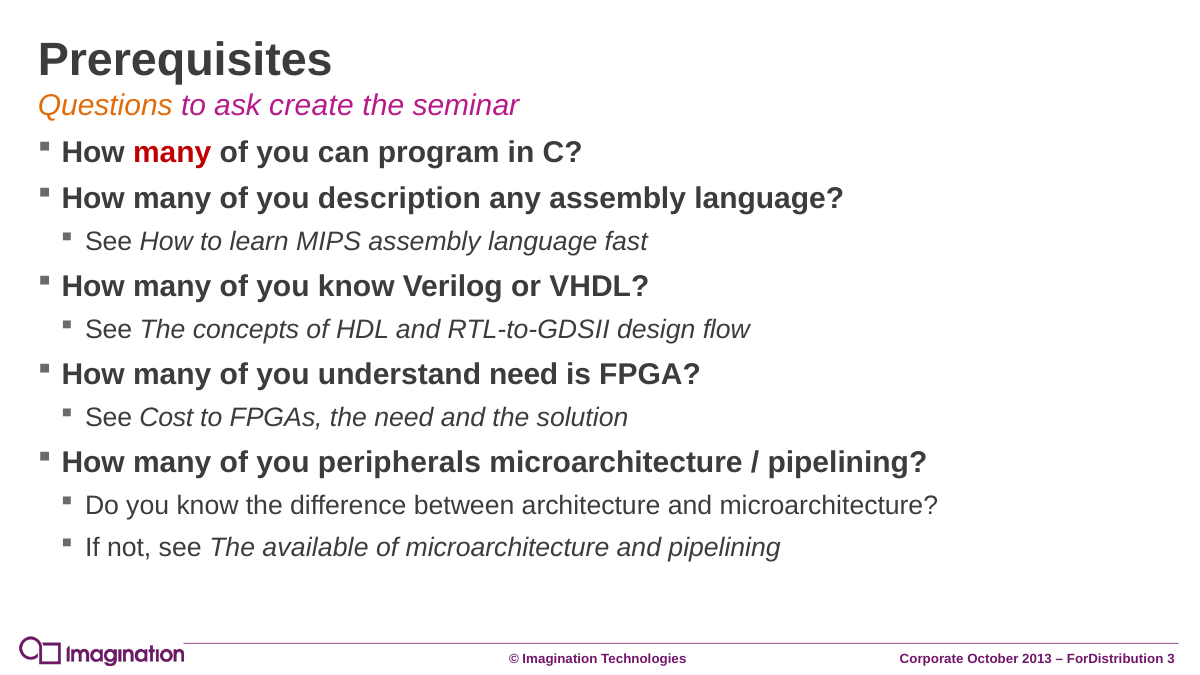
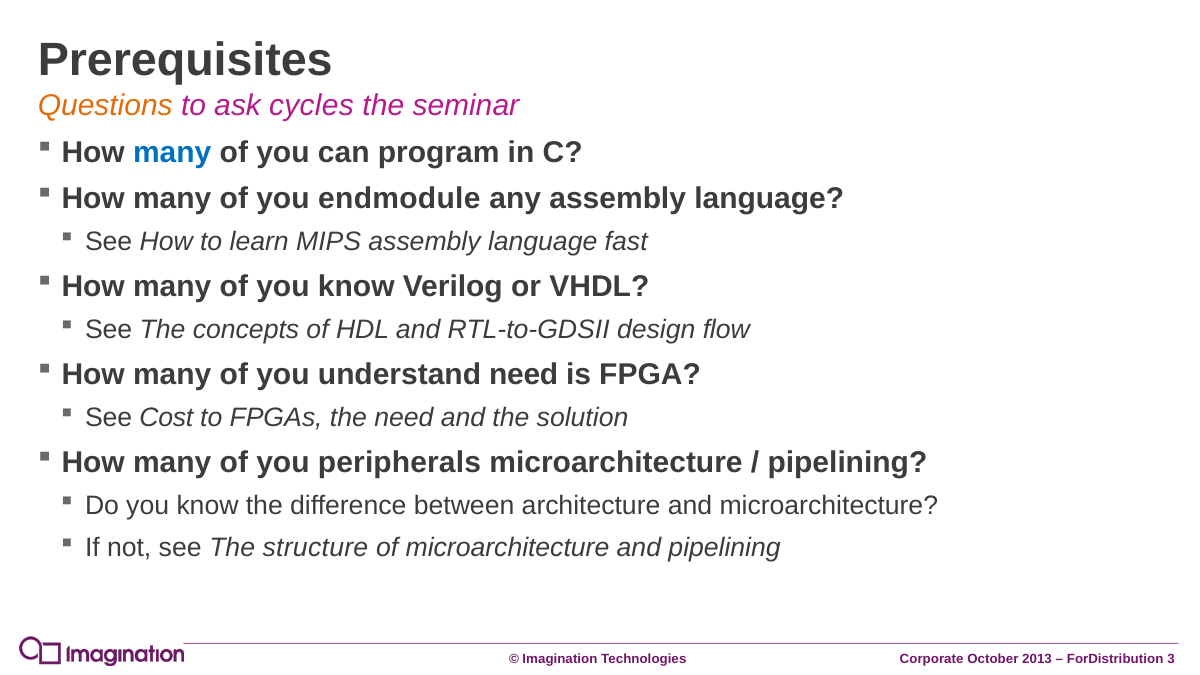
create: create -> cycles
many at (172, 152) colour: red -> blue
description: description -> endmodule
available: available -> structure
